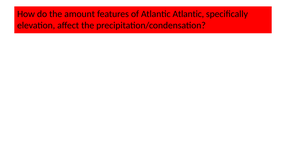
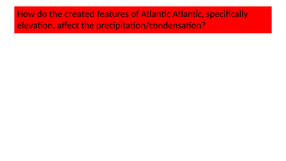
amount: amount -> created
